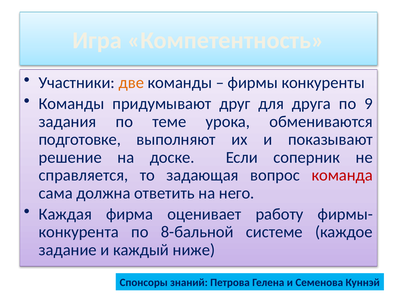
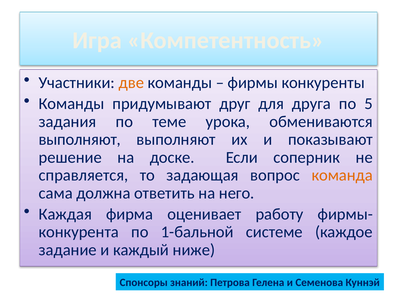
9: 9 -> 5
подготовке at (80, 139): подготовке -> выполняют
команда colour: red -> orange
8-бальной: 8-бальной -> 1-бальной
